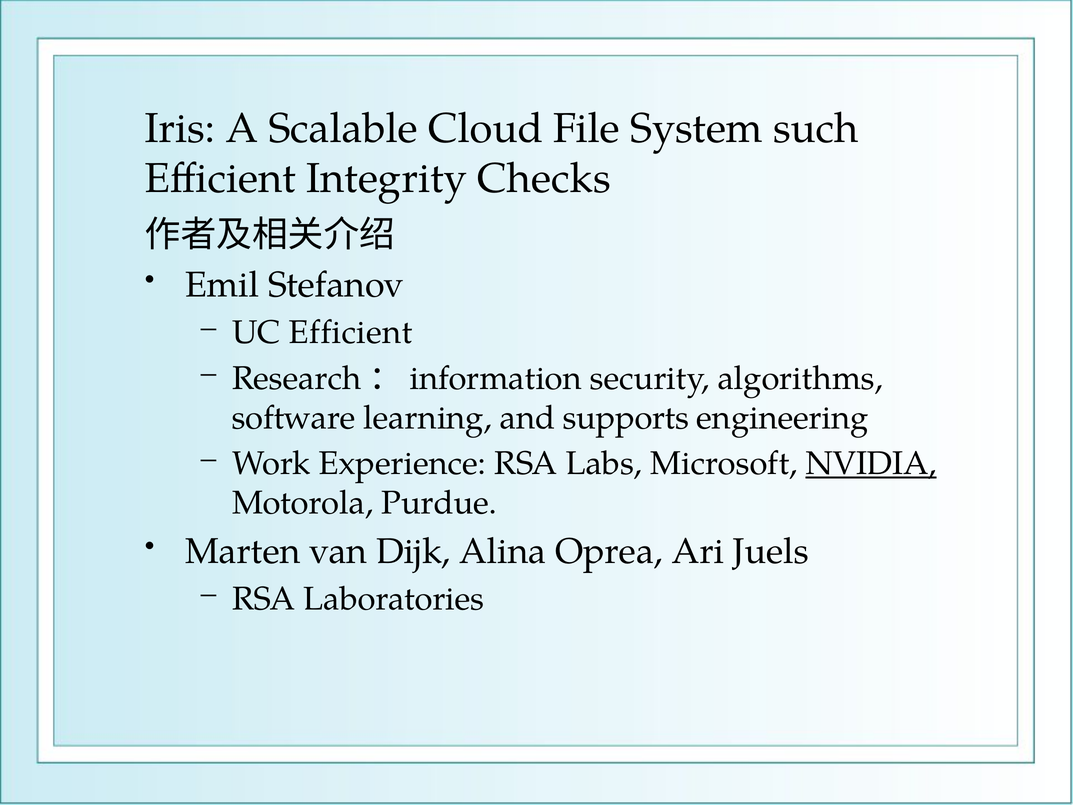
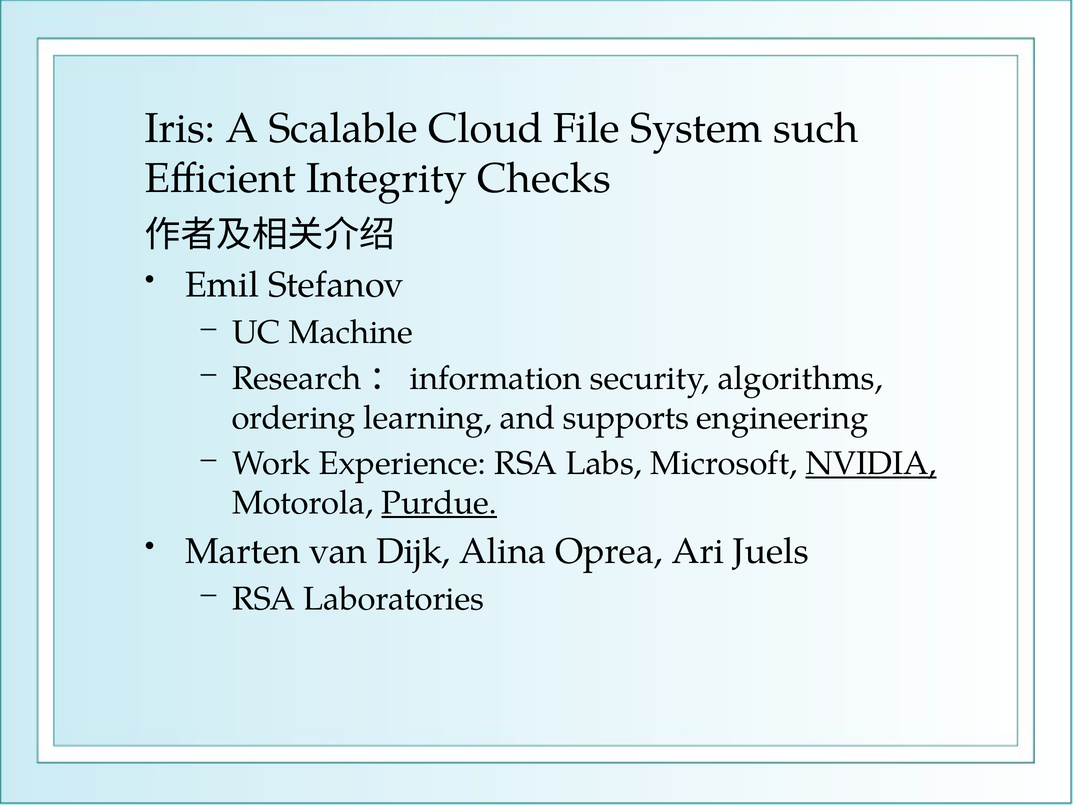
UC Efficient: Efficient -> Machine
software: software -> ordering
Purdue underline: none -> present
